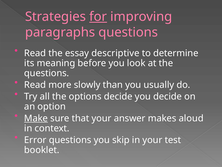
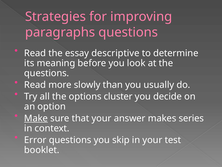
for underline: present -> none
options decide: decide -> cluster
aloud: aloud -> series
